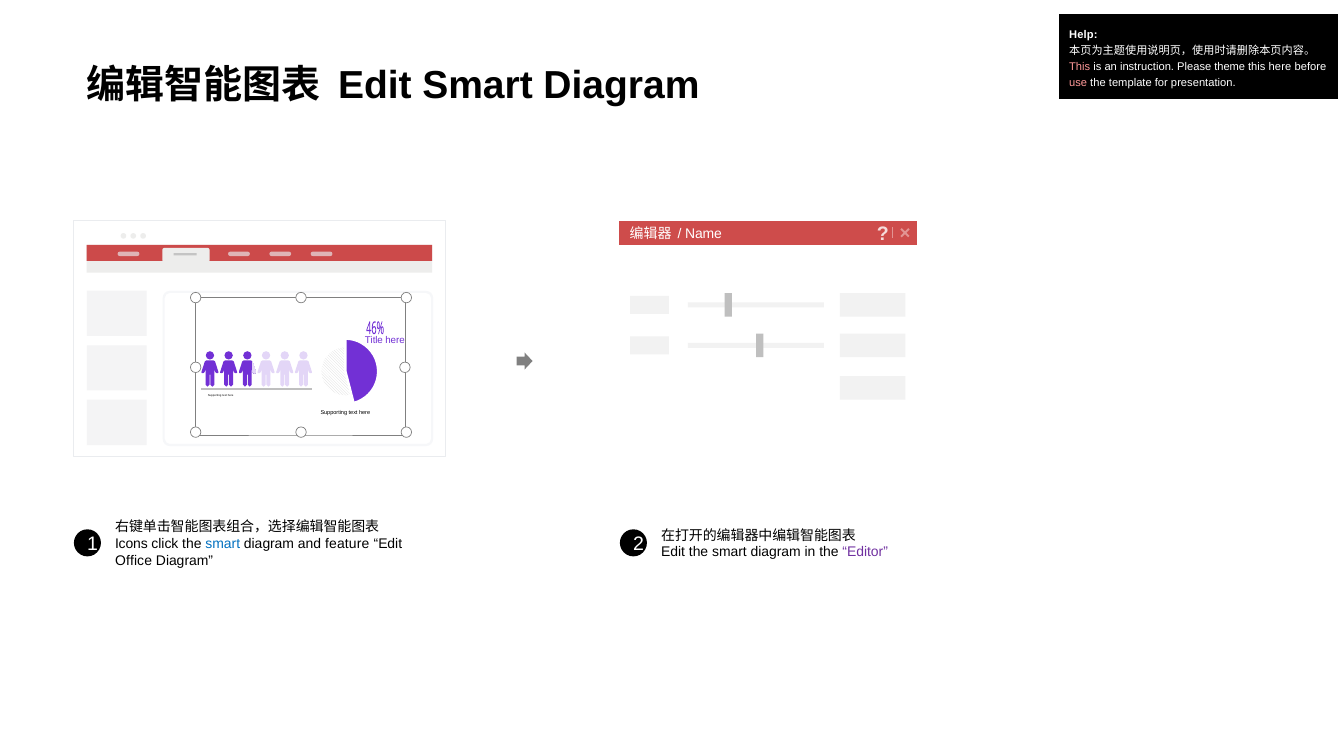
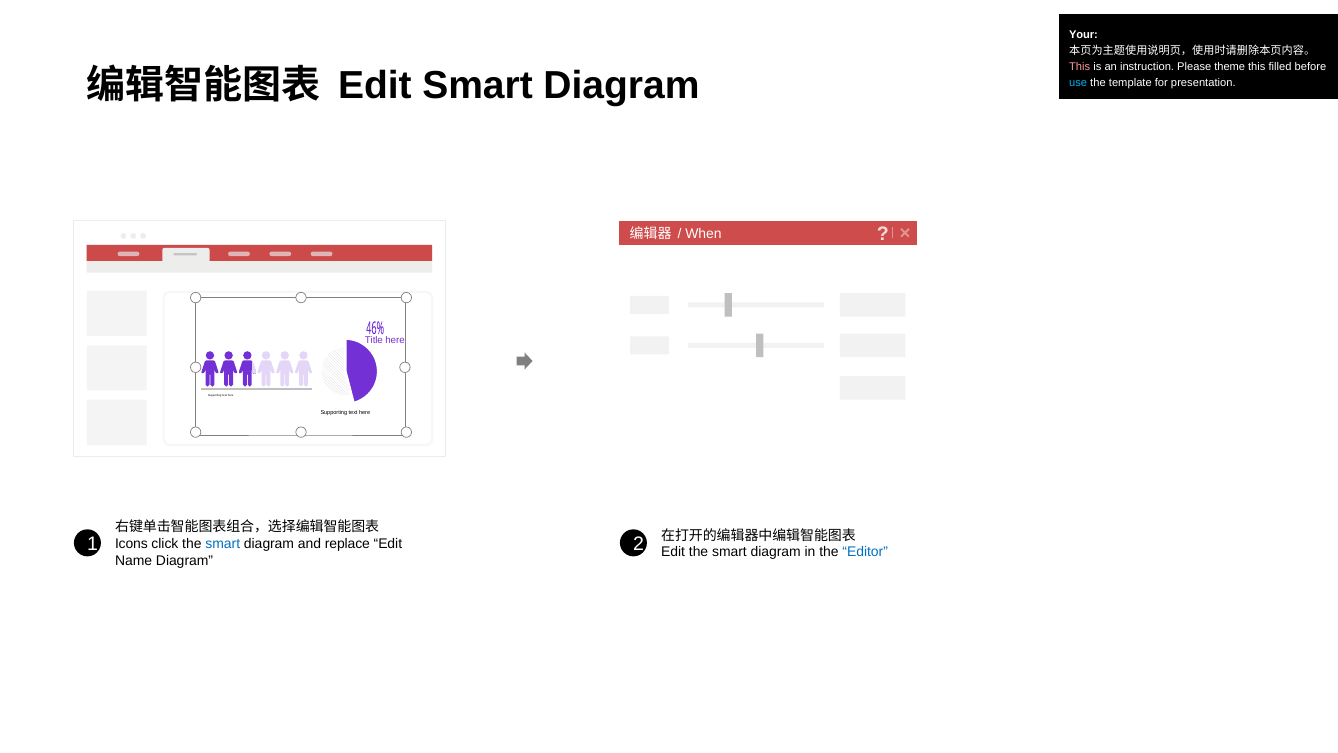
Help: Help -> Your
this here: here -> filled
use colour: pink -> light blue
Name: Name -> When
feature: feature -> replace
Editor colour: purple -> blue
Office: Office -> Name
